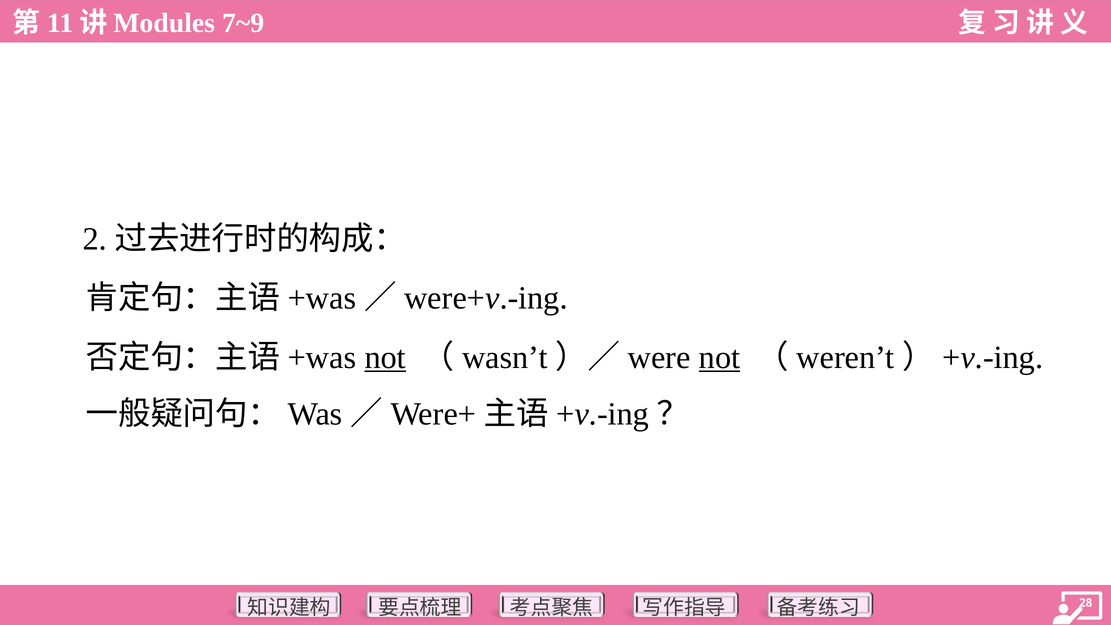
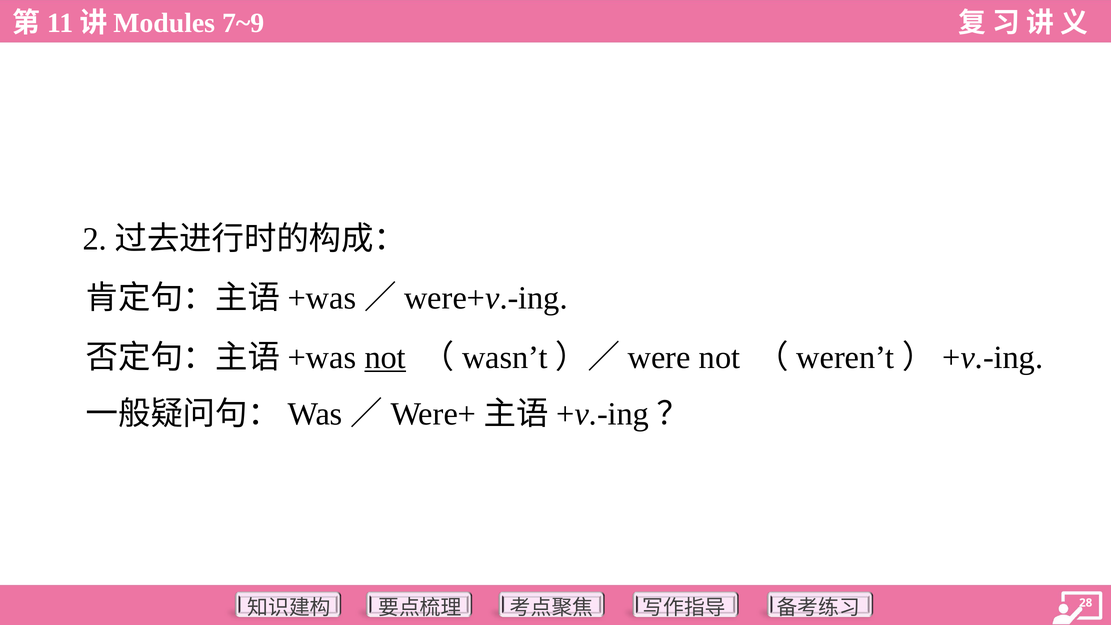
not at (720, 357) underline: present -> none
